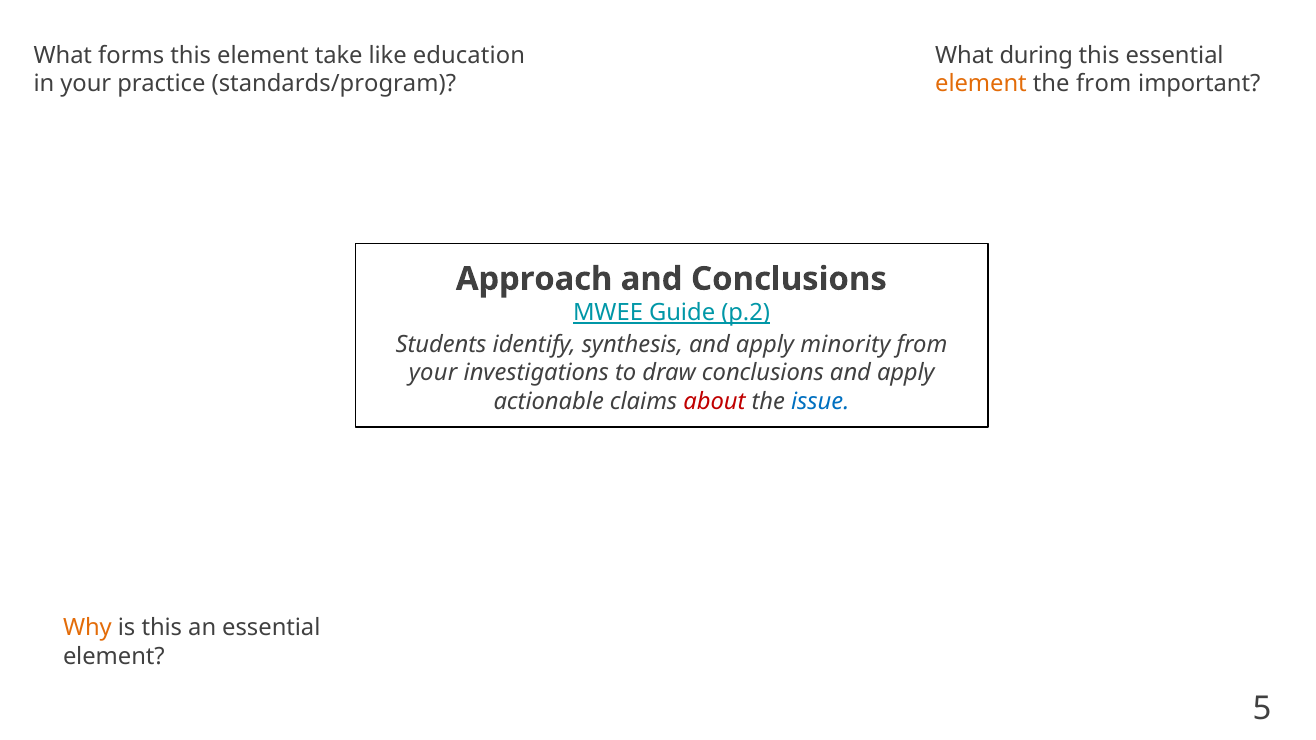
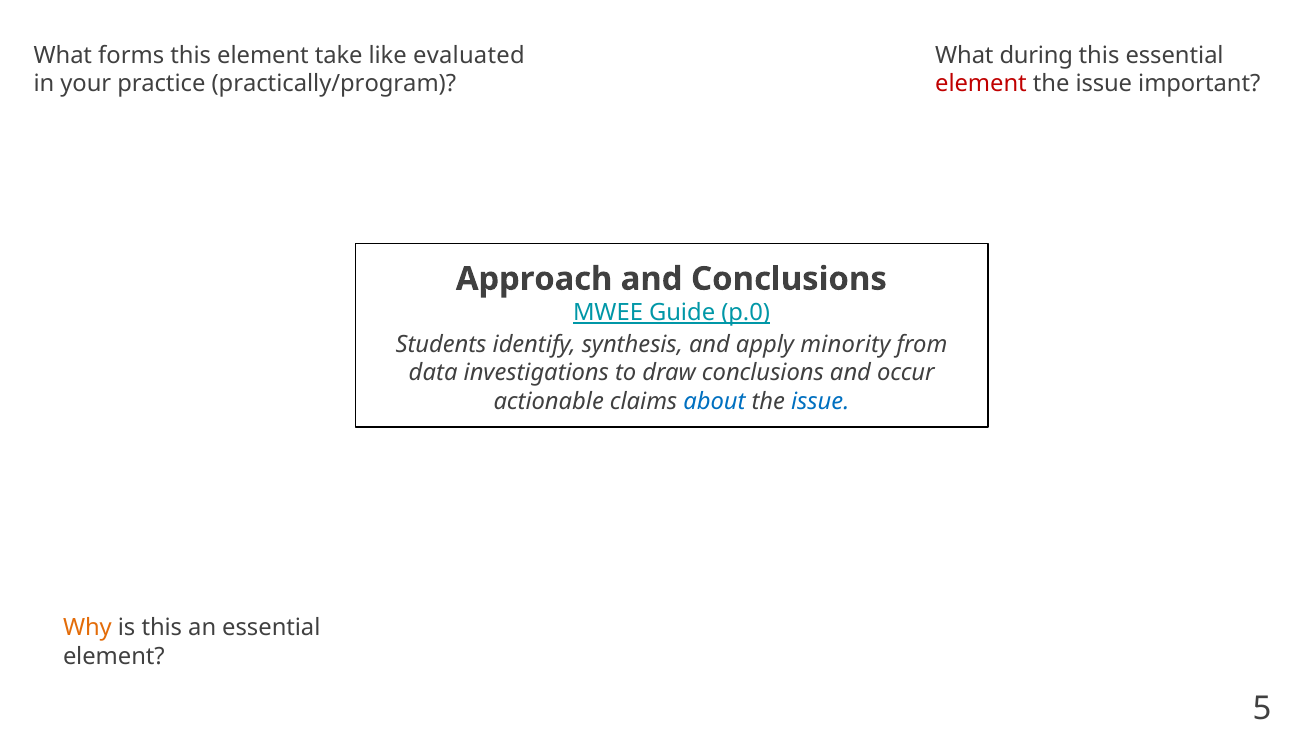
education: education -> evaluated
standards/program: standards/program -> practically/program
element at (981, 84) colour: orange -> red
from at (1104, 84): from -> issue
p.2: p.2 -> p.0
your at (433, 373): your -> data
conclusions and apply: apply -> occur
about colour: red -> blue
